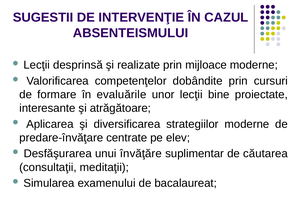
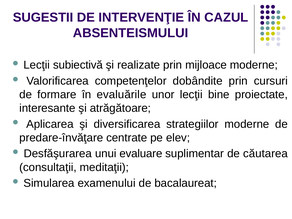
desprinsă: desprinsă -> subiectivă
învăţăre: învăţăre -> evaluare
